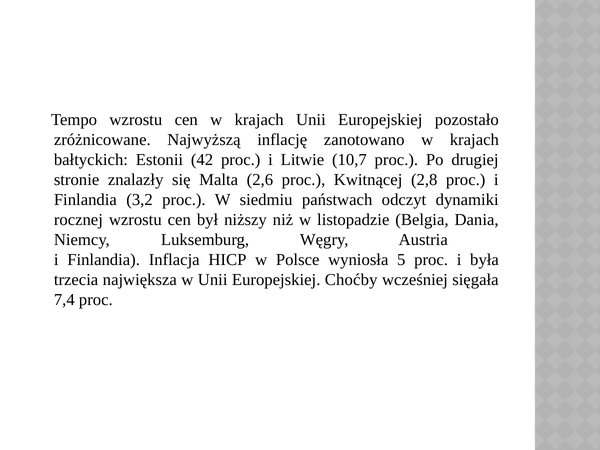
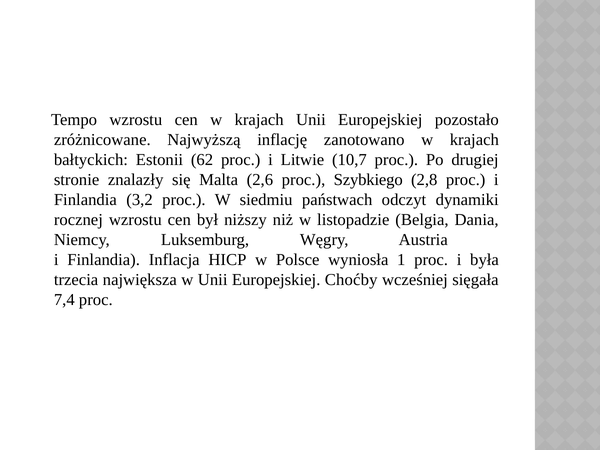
42: 42 -> 62
Kwitnącej: Kwitnącej -> Szybkiego
5: 5 -> 1
